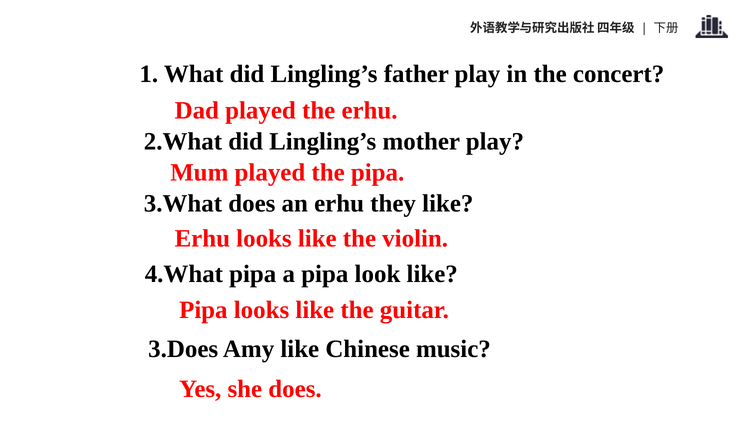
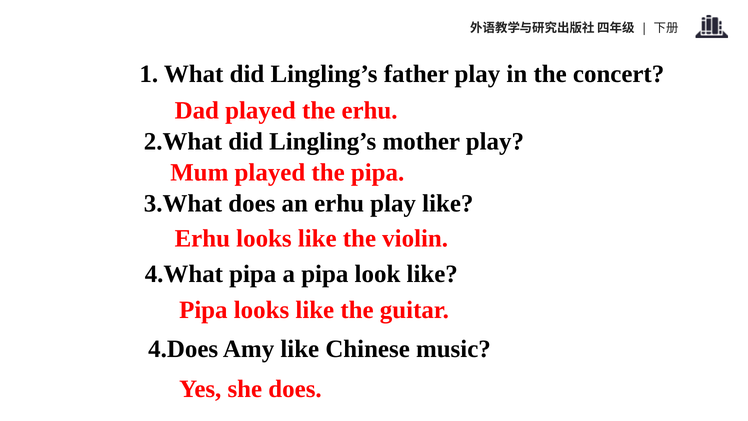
erhu they: they -> play
3.Does: 3.Does -> 4.Does
